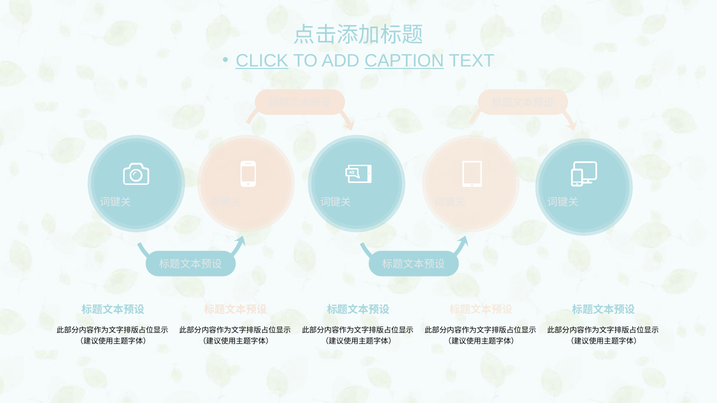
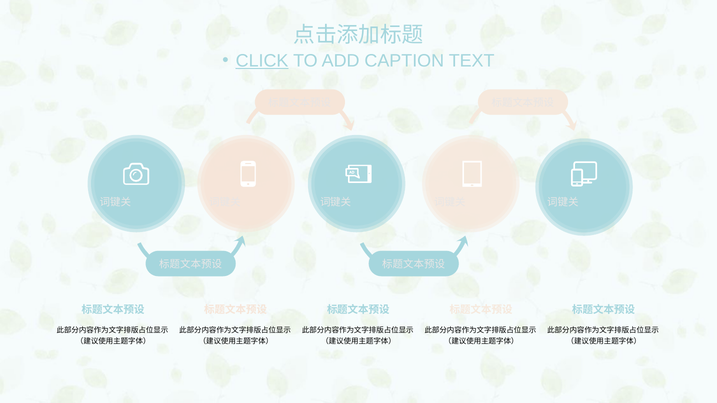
CAPTION underline: present -> none
